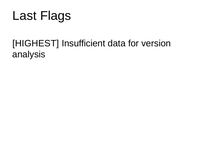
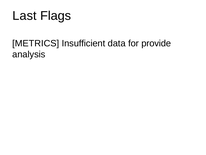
HIGHEST: HIGHEST -> METRICS
version: version -> provide
